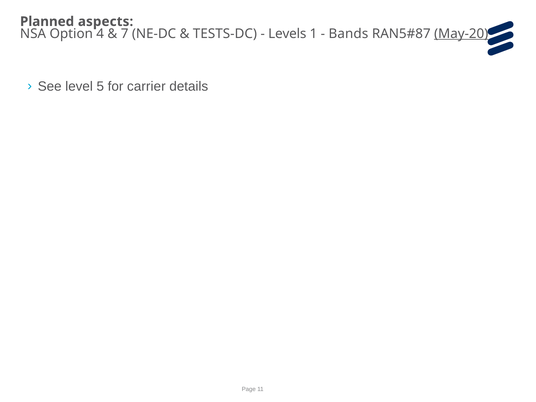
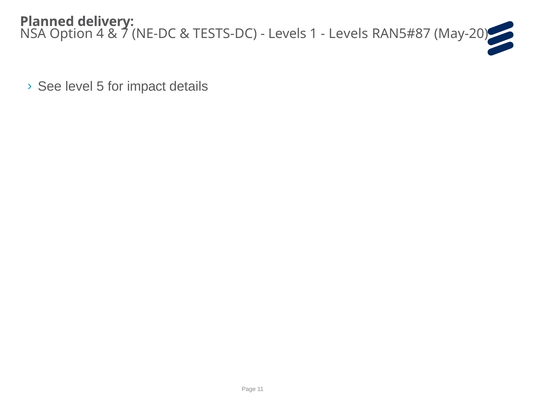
aspects: aspects -> delivery
Bands at (348, 34): Bands -> Levels
May-20 underline: present -> none
carrier: carrier -> impact
